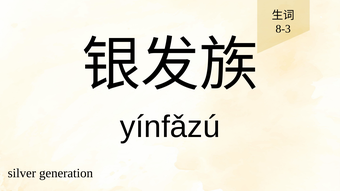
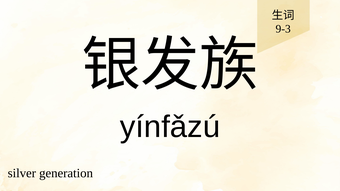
8-3: 8-3 -> 9-3
